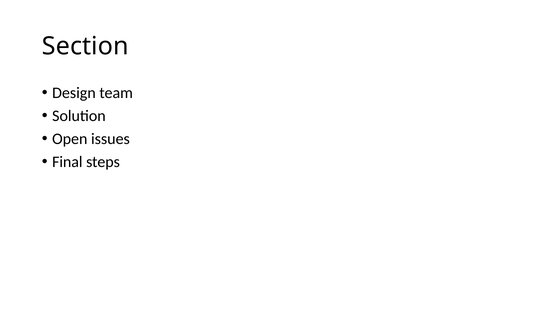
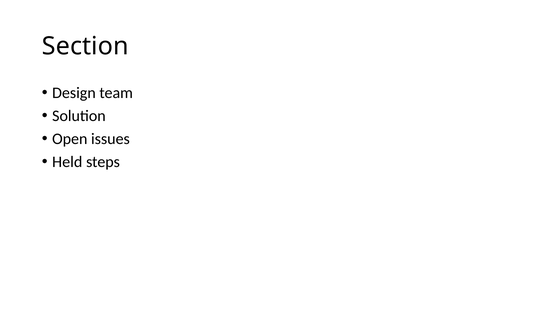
Final: Final -> Held
